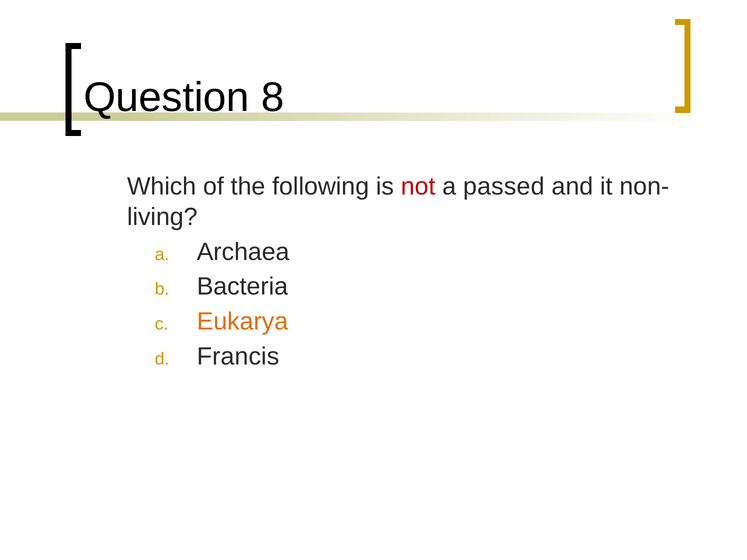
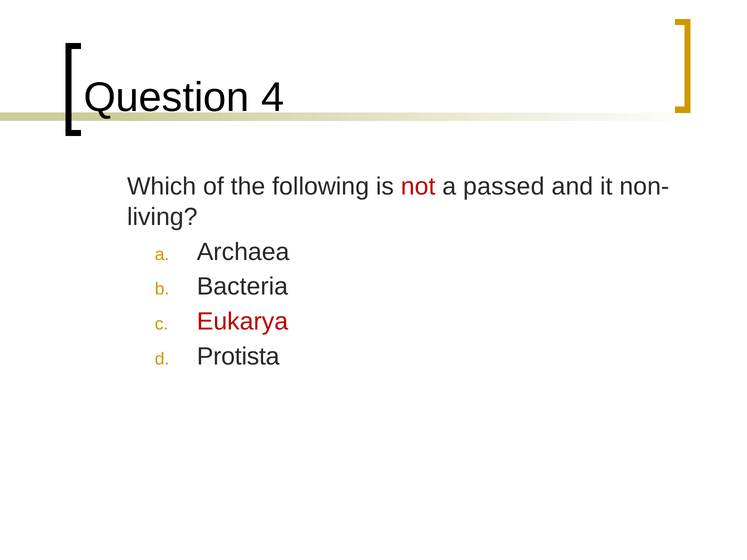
8: 8 -> 4
Eukarya colour: orange -> red
Francis: Francis -> Protista
